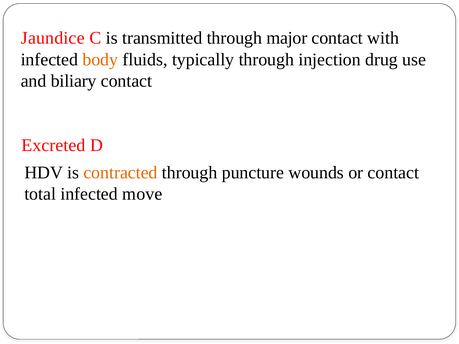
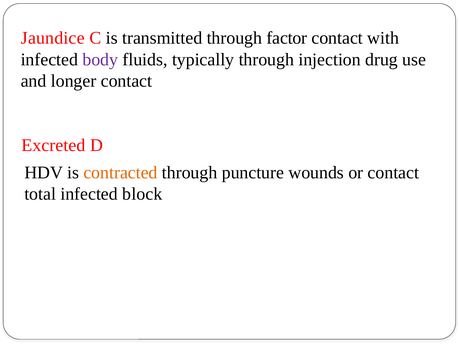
major: major -> factor
body colour: orange -> purple
biliary: biliary -> longer
move: move -> block
